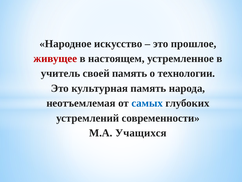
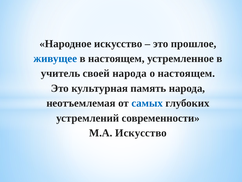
живущее colour: red -> blue
своей память: память -> народа
о технологии: технологии -> настоящем
М.А Учащихся: Учащихся -> Искусство
